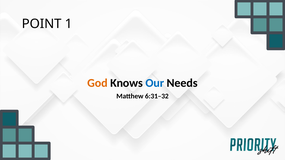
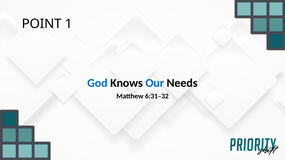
God colour: orange -> blue
